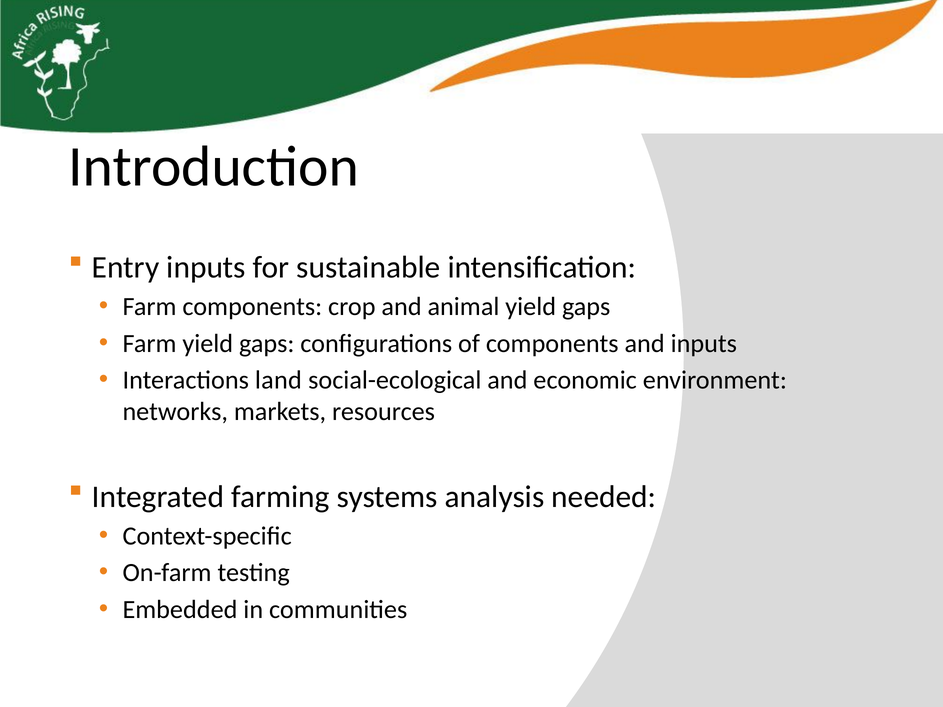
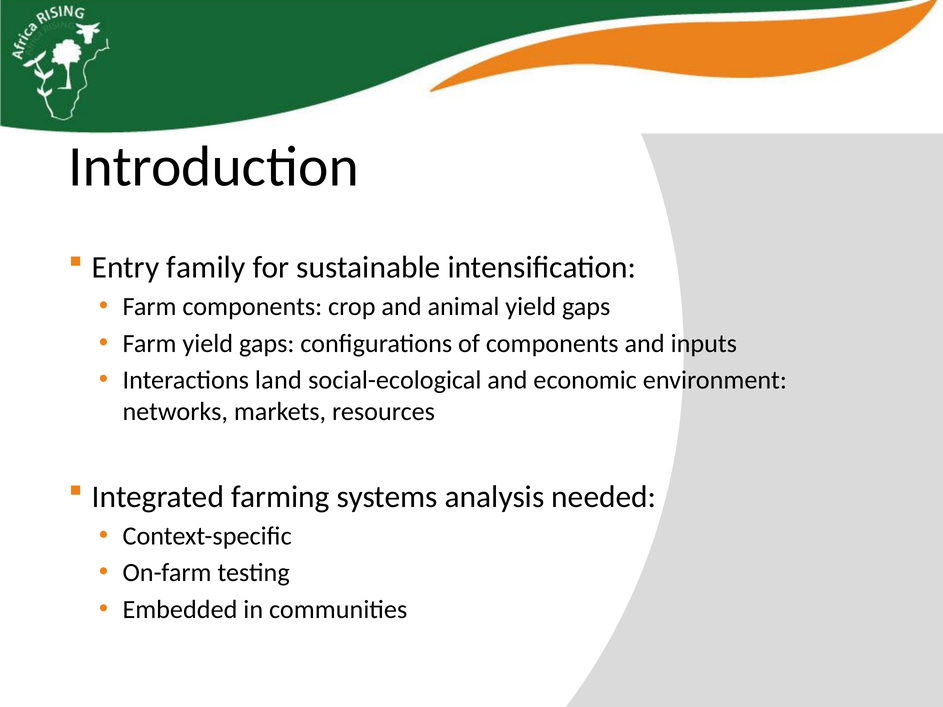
Entry inputs: inputs -> family
